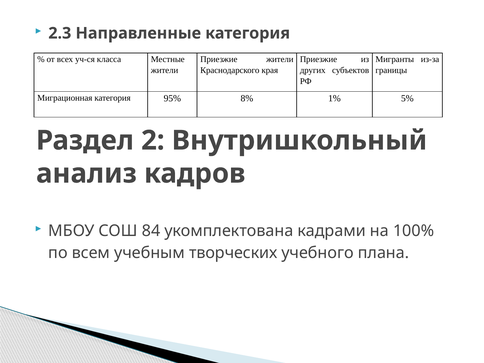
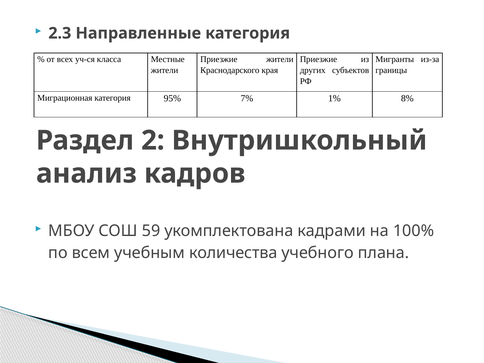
8%: 8% -> 7%
5%: 5% -> 8%
84: 84 -> 59
творческих: творческих -> количества
